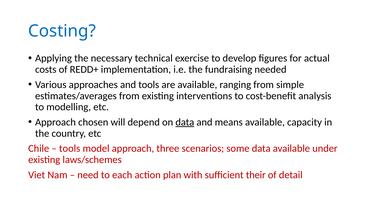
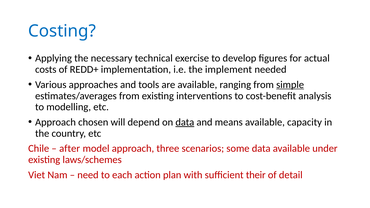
fundraising: fundraising -> implement
simple underline: none -> present
tools at (70, 149): tools -> after
